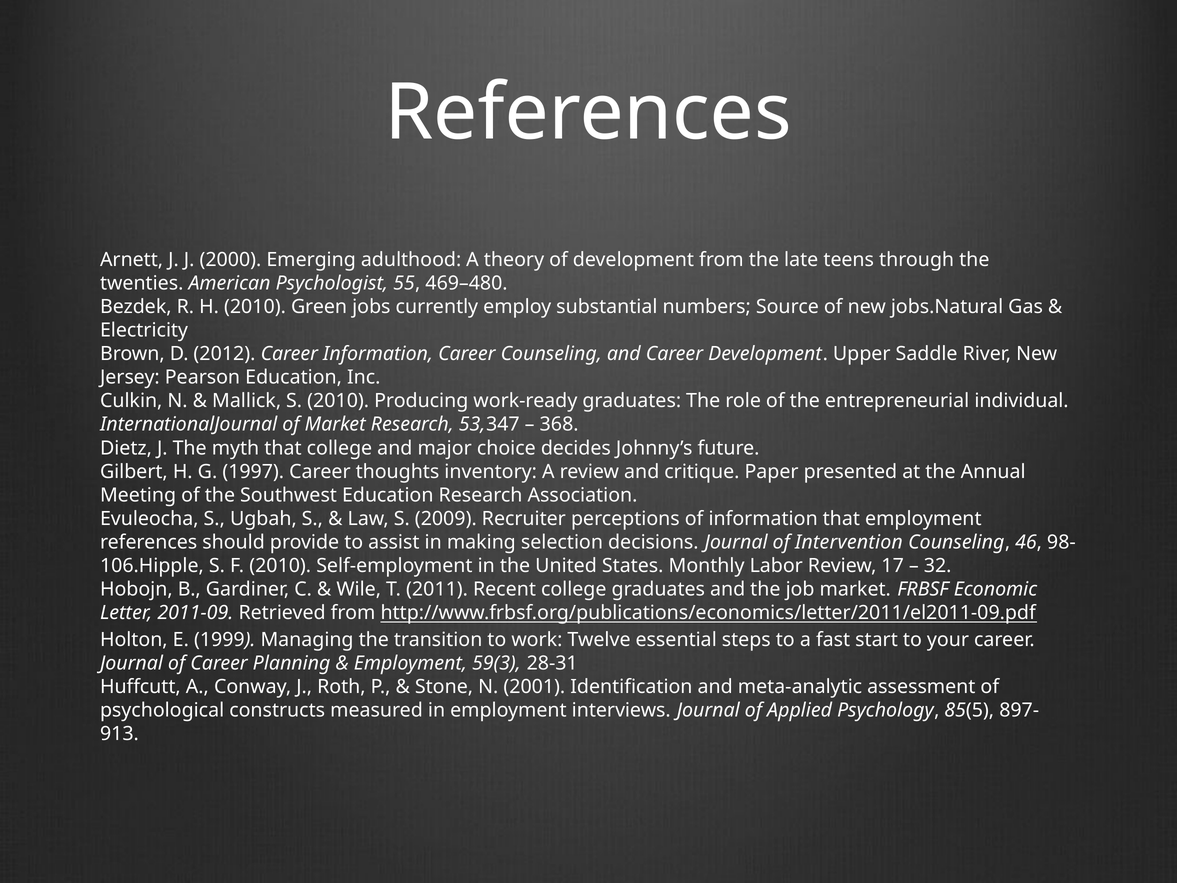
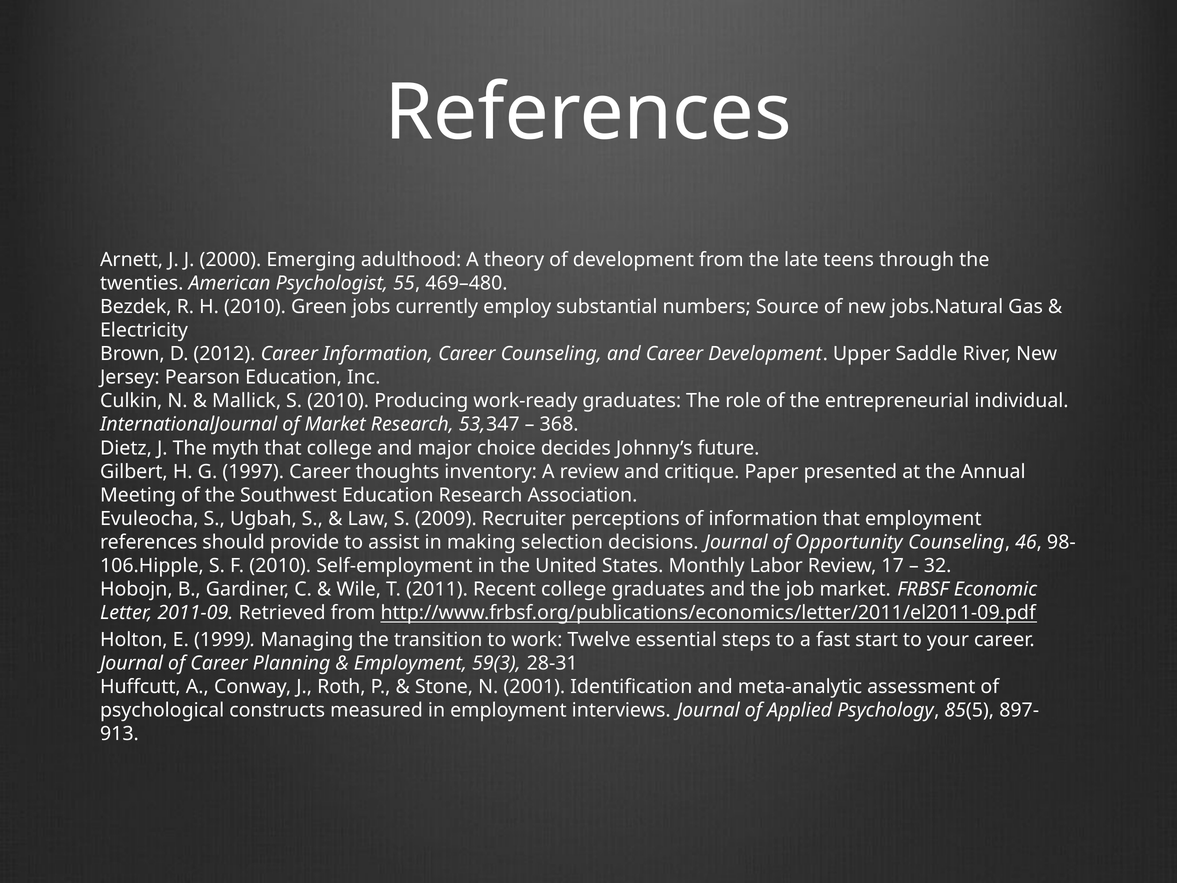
Intervention: Intervention -> Opportunity
